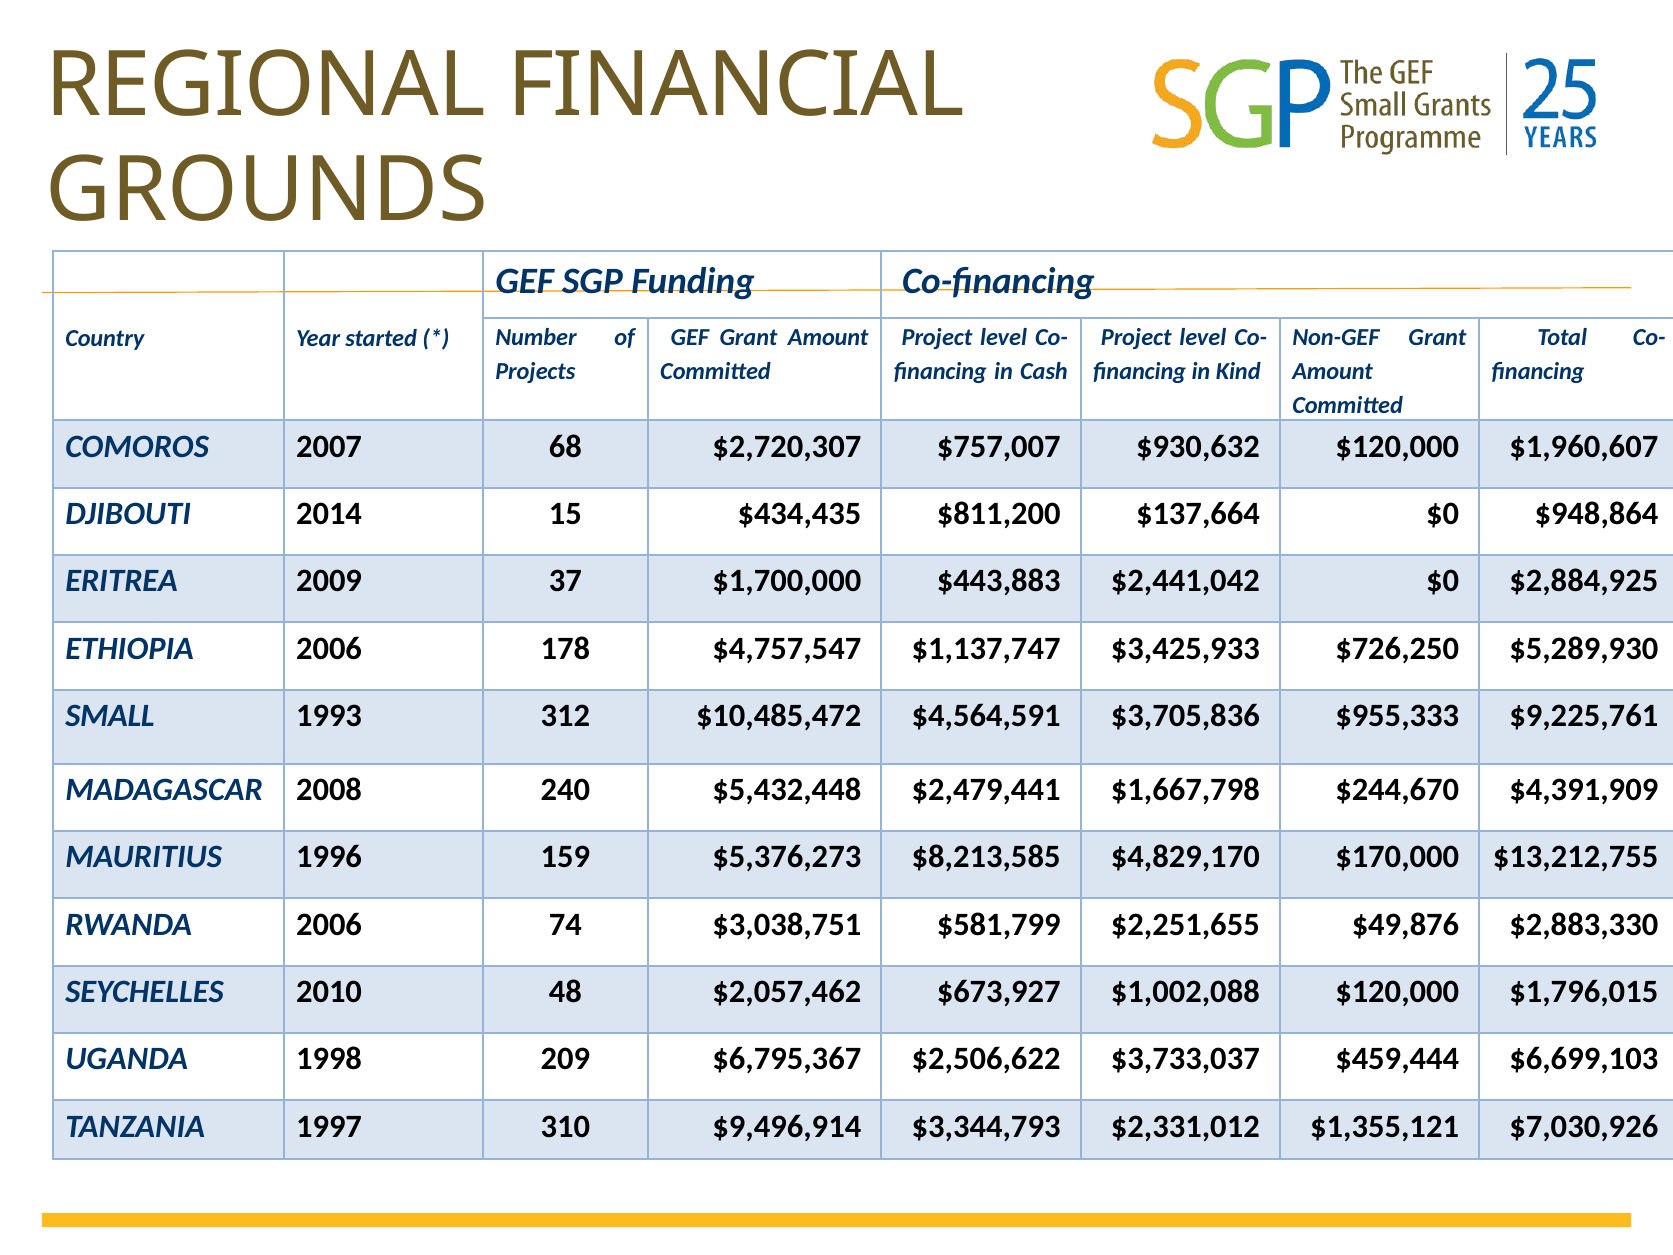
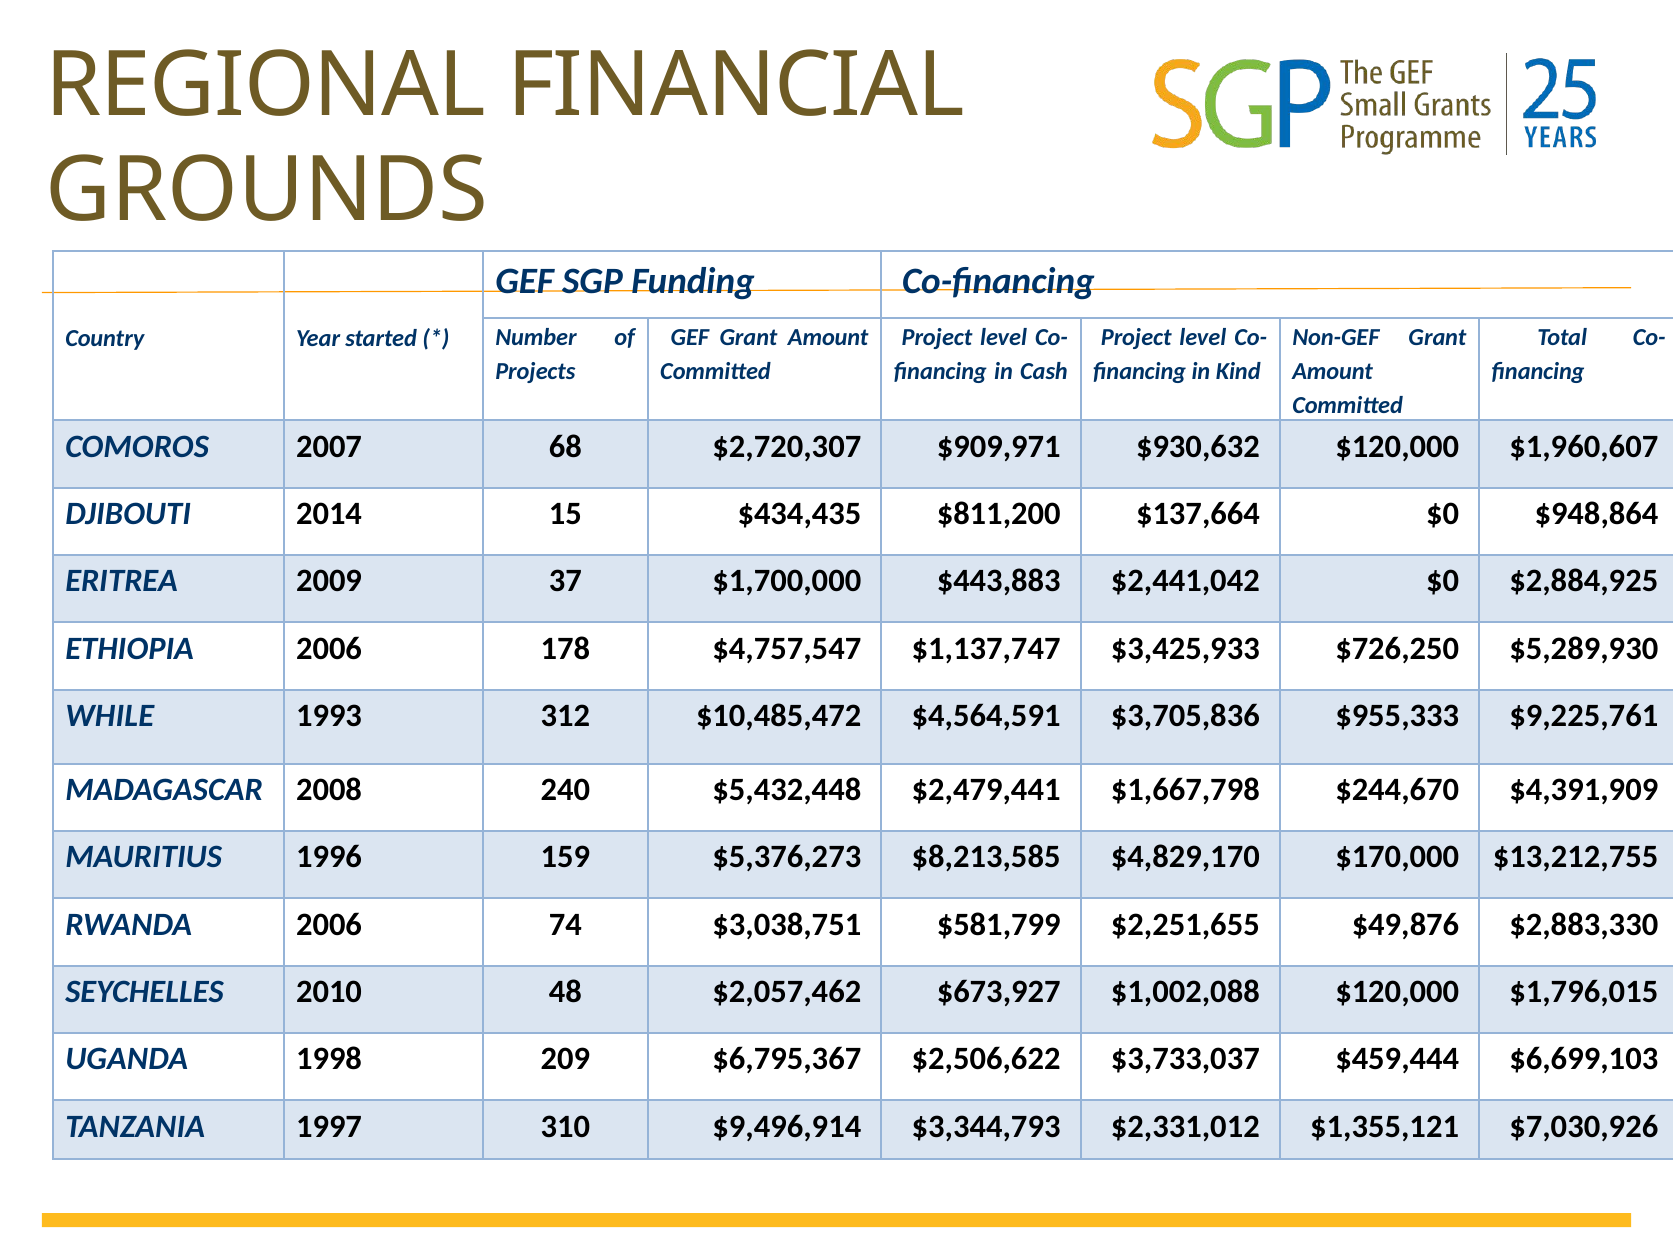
$757,007: $757,007 -> $909,971
SMALL: SMALL -> WHILE
